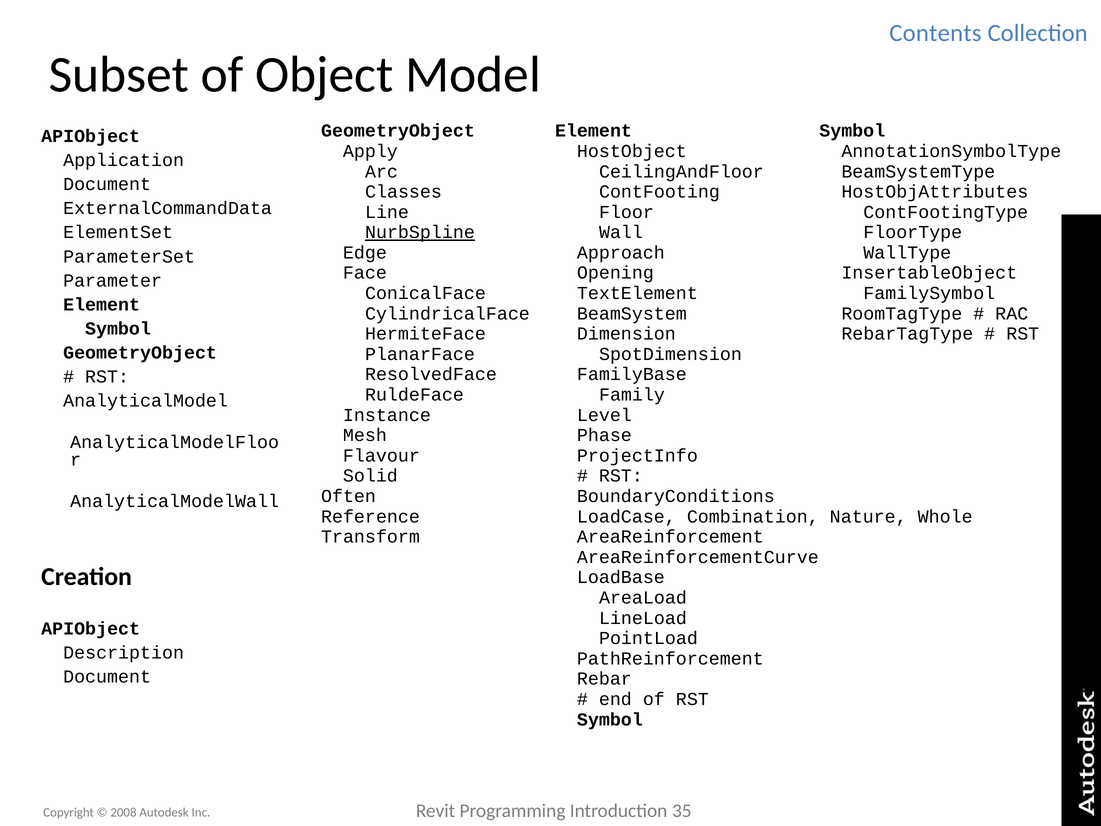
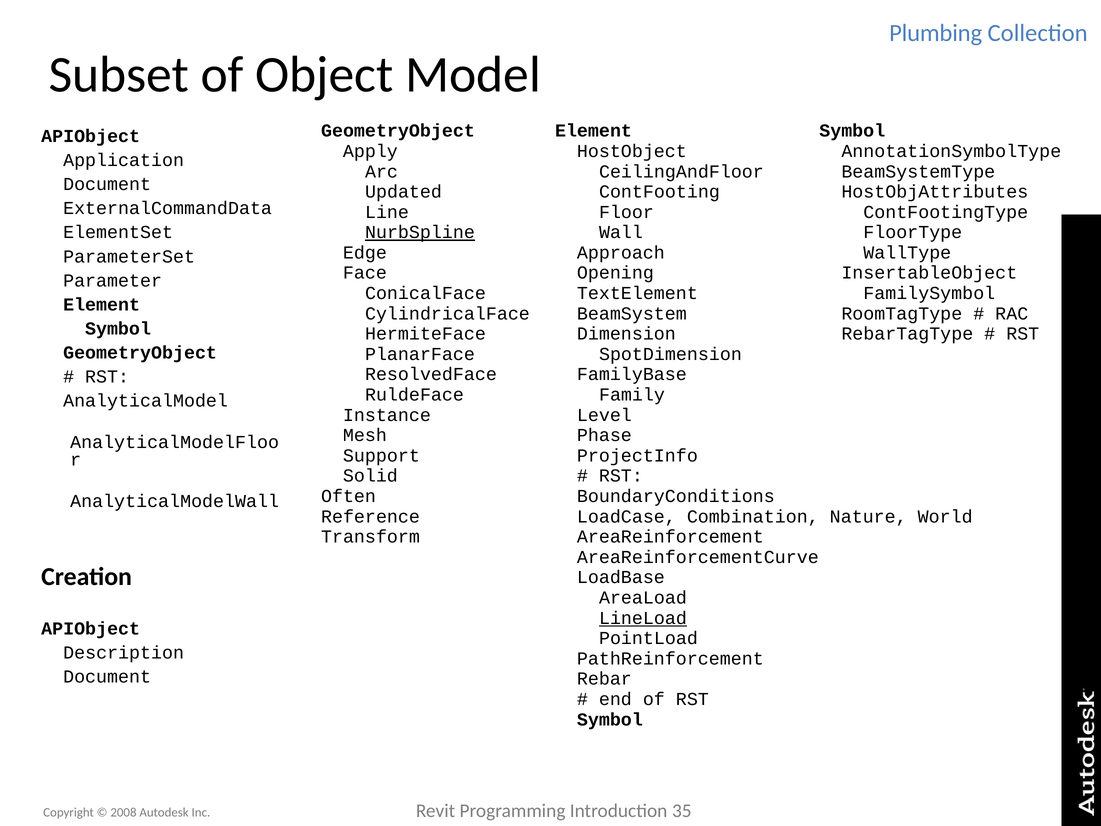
Contents: Contents -> Plumbing
Classes: Classes -> Updated
Flavour: Flavour -> Support
Whole: Whole -> World
LineLoad underline: none -> present
